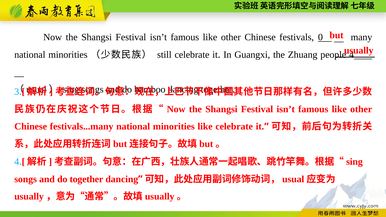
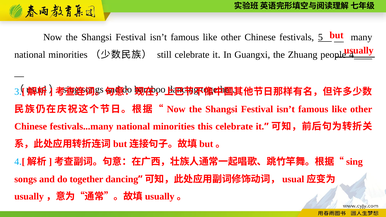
0: 0 -> 5
minorities like: like -> this
